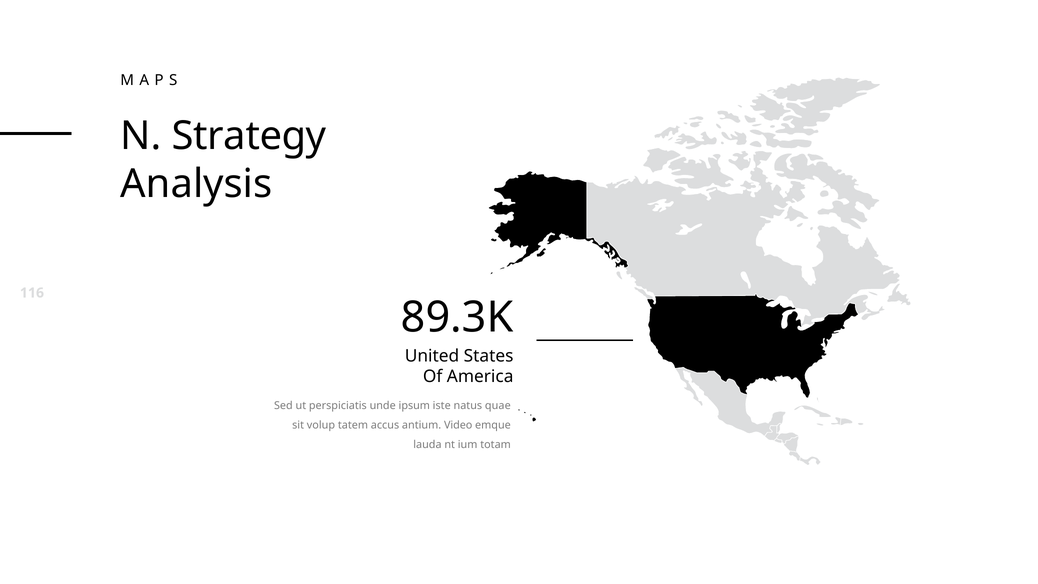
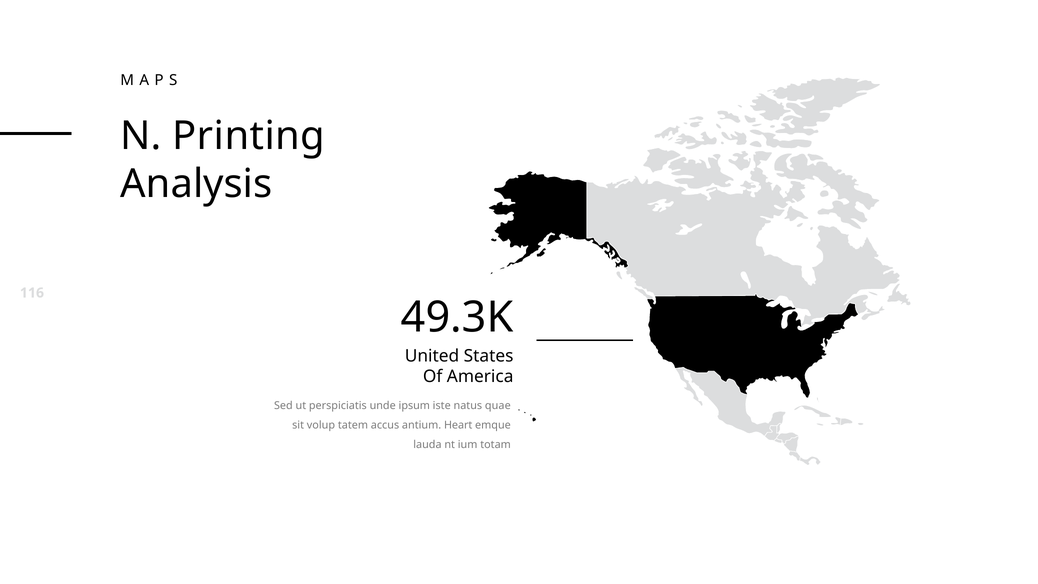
Strategy: Strategy -> Printing
89.3K: 89.3K -> 49.3K
Video: Video -> Heart
